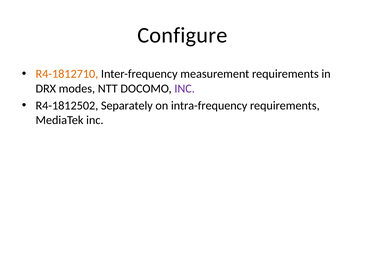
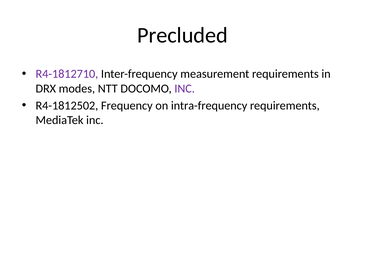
Configure: Configure -> Precluded
R4-1812710 colour: orange -> purple
Separately: Separately -> Frequency
